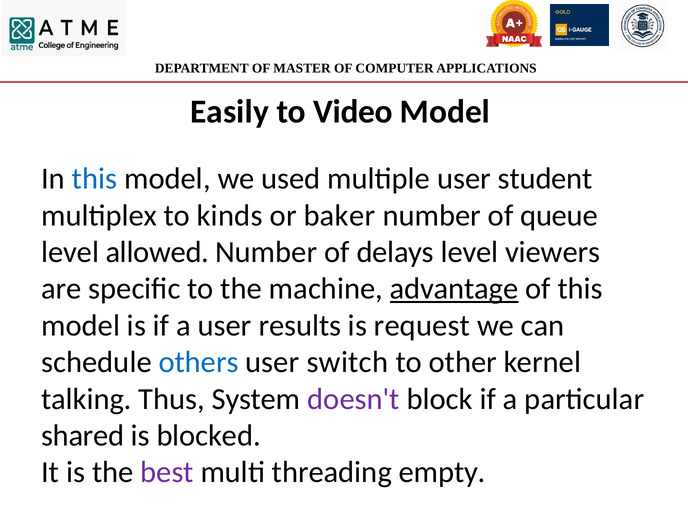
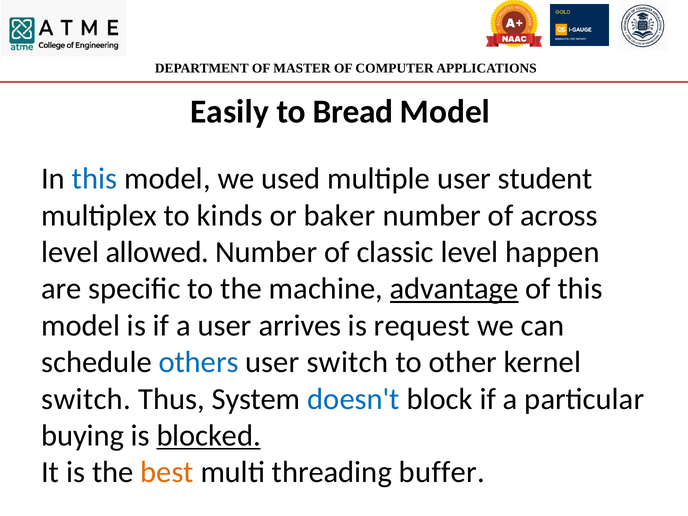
Video: Video -> Bread
queue: queue -> across
delays: delays -> classic
viewers: viewers -> happen
results: results -> arrives
talking at (86, 399): talking -> switch
doesn't colour: purple -> blue
shared: shared -> buying
blocked underline: none -> present
best colour: purple -> orange
empty: empty -> buffer
